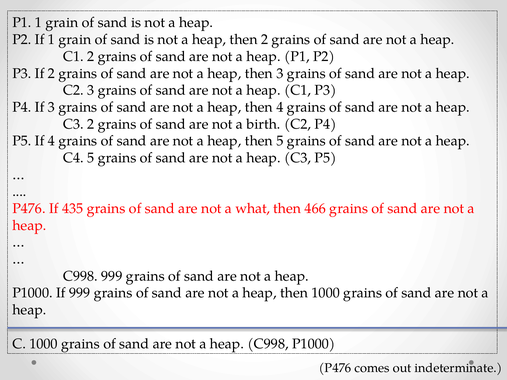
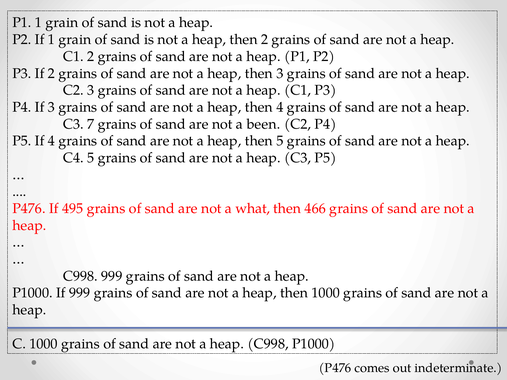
C3 2: 2 -> 7
birth: birth -> been
435: 435 -> 495
